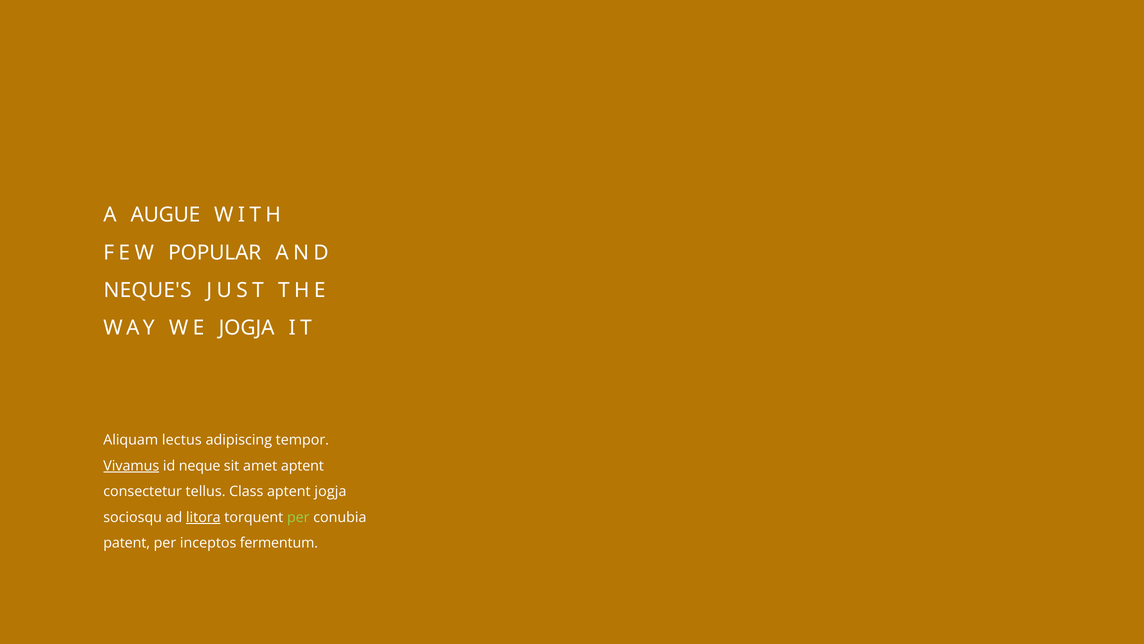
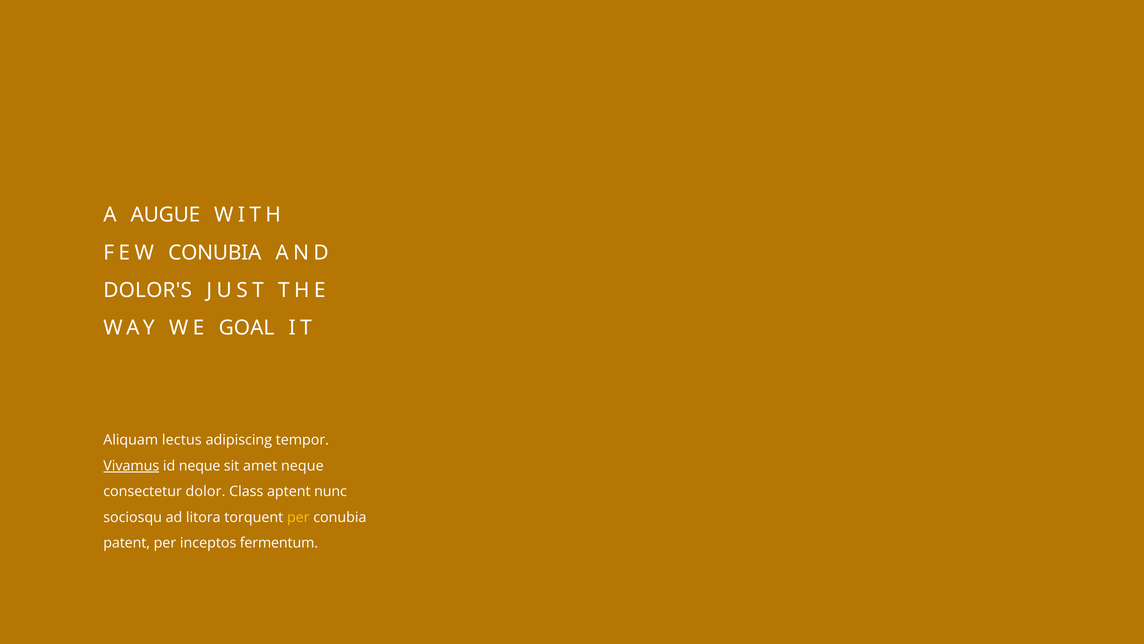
FEW POPULAR: POPULAR -> CONUBIA
NEQUE'S: NEQUE'S -> DOLOR'S
WE JOGJA: JOGJA -> GOAL
amet aptent: aptent -> neque
tellus: tellus -> dolor
aptent jogja: jogja -> nunc
litora underline: present -> none
per at (298, 517) colour: light green -> yellow
